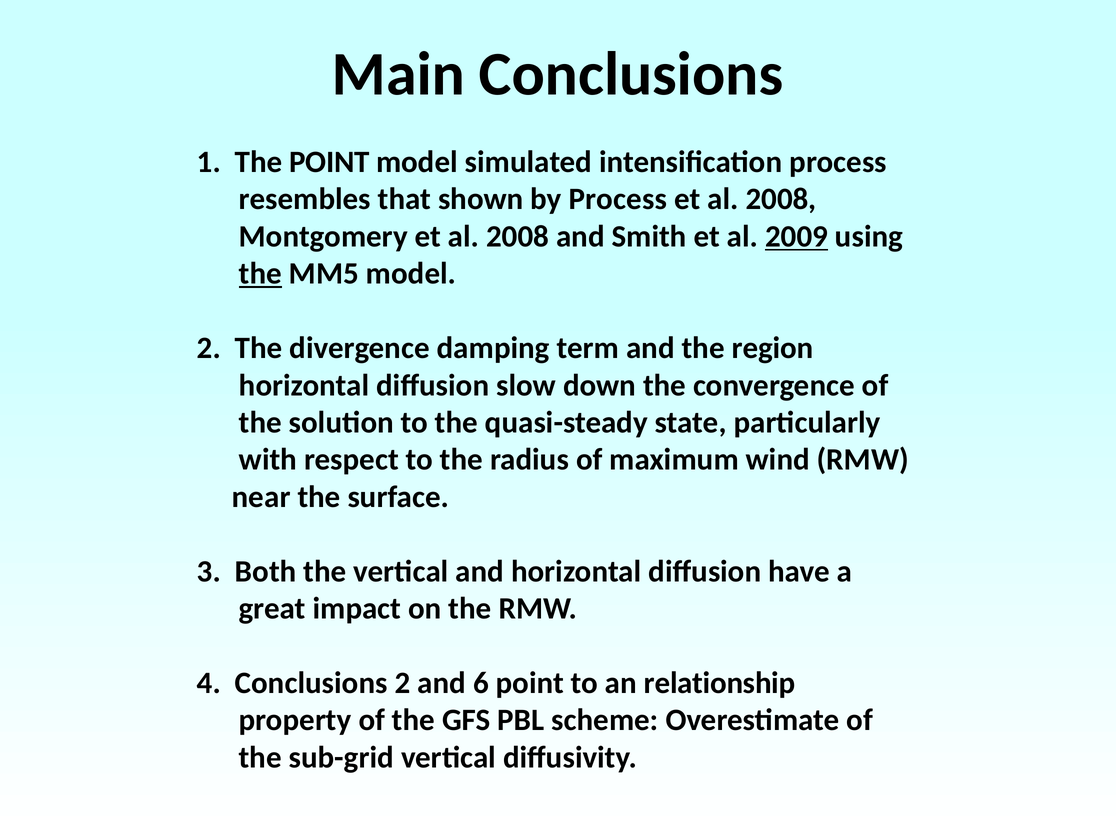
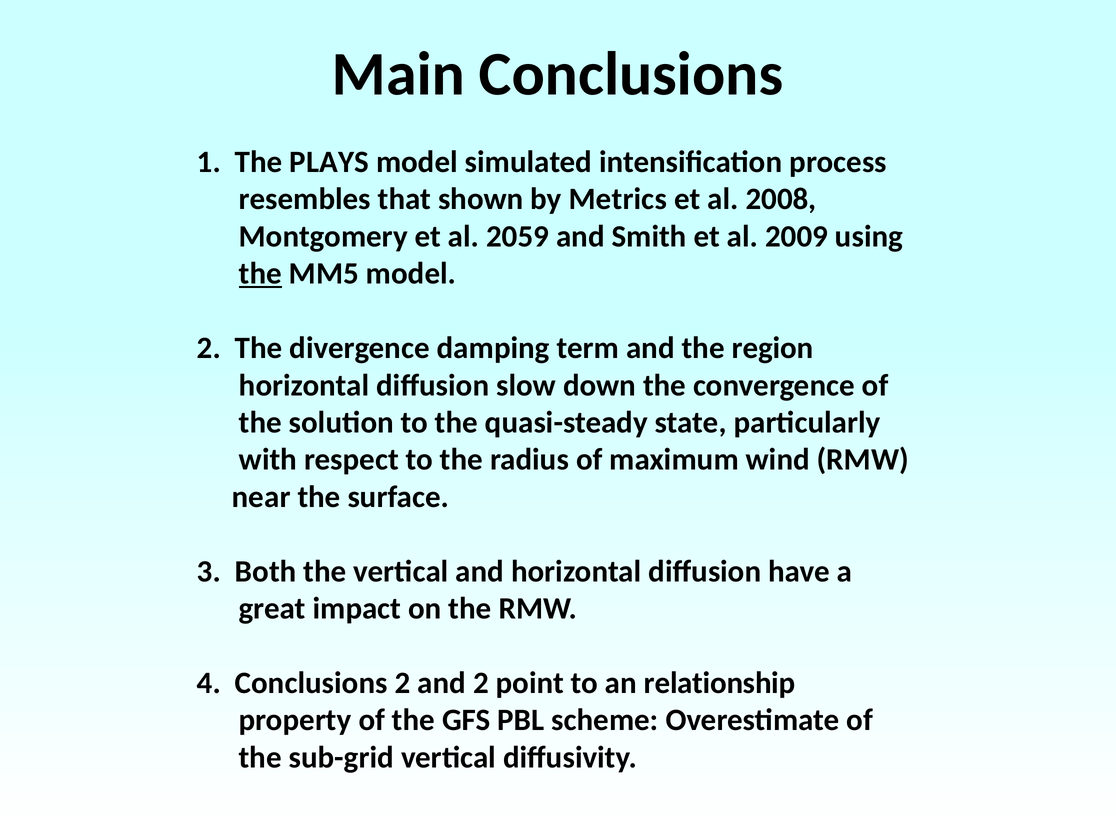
The POINT: POINT -> PLAYS
by Process: Process -> Metrics
Montgomery et al 2008: 2008 -> 2059
2009 underline: present -> none
and 6: 6 -> 2
